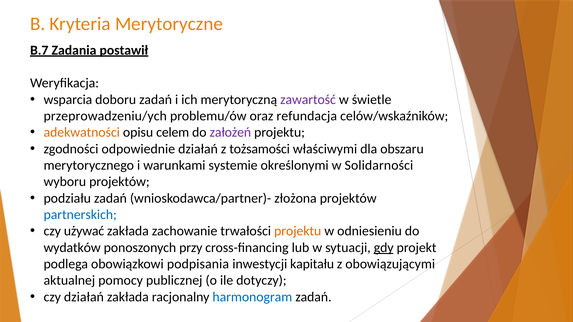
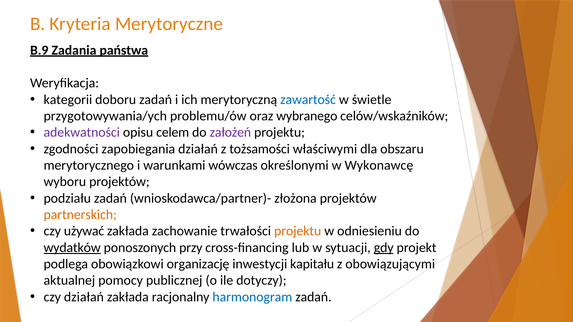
B.7: B.7 -> B.9
postawił: postawił -> państwa
wsparcia: wsparcia -> kategorii
zawartość colour: purple -> blue
przeprowadzeniu/ych: przeprowadzeniu/ych -> przygotowywania/ych
refundacja: refundacja -> wybranego
adekwatności colour: orange -> purple
odpowiednie: odpowiednie -> zapobiegania
systemie: systemie -> wówczas
Solidarności: Solidarności -> Wykonawcę
partnerskich colour: blue -> orange
wydatków underline: none -> present
podpisania: podpisania -> organizację
